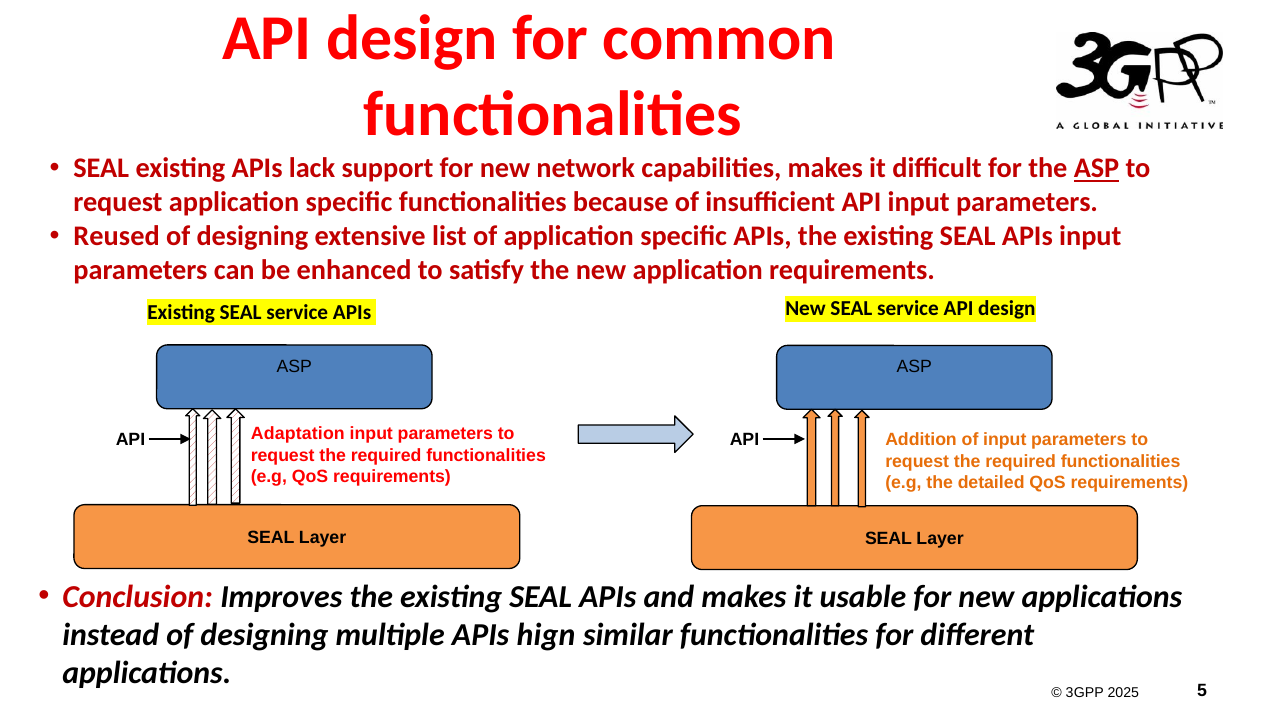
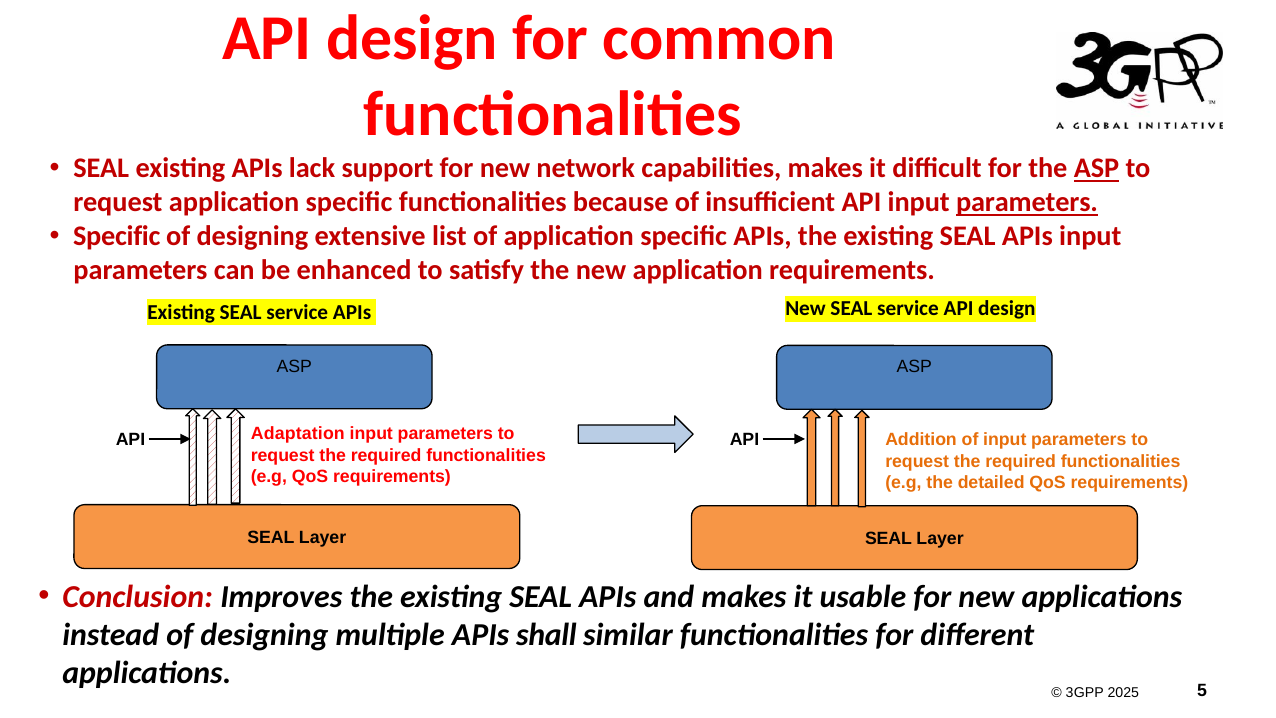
parameters at (1027, 202) underline: none -> present
Reused at (117, 236): Reused -> Specific
hign: hign -> shall
